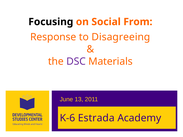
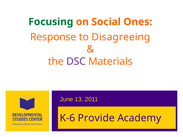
Focusing colour: black -> green
From: From -> Ones
Estrada: Estrada -> Provide
